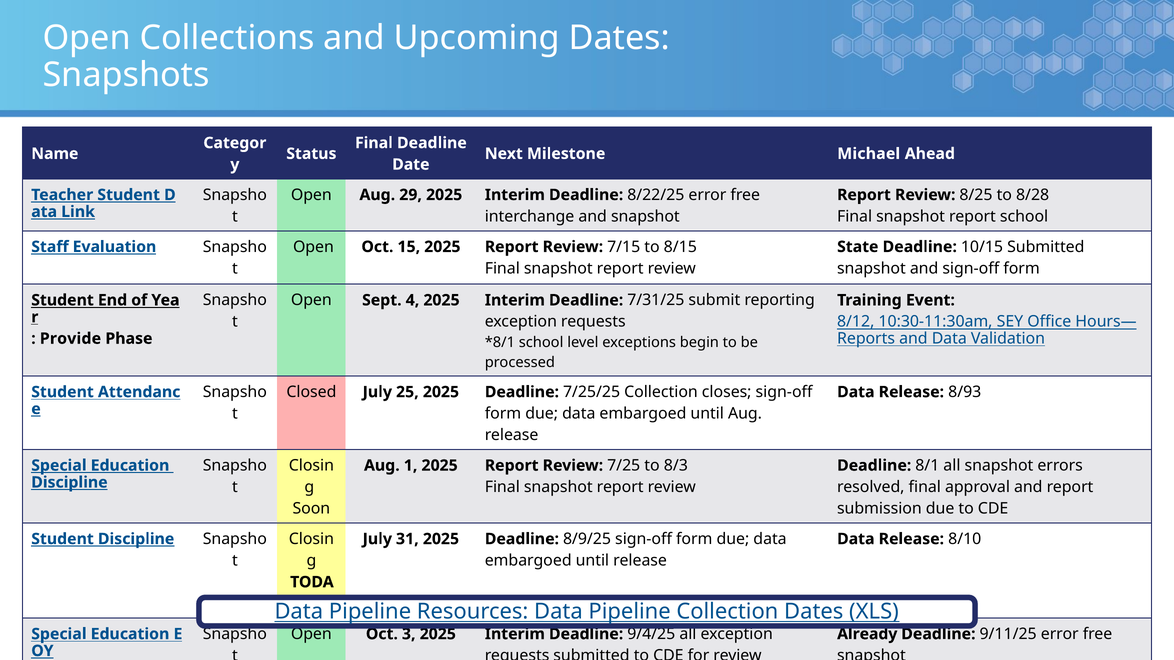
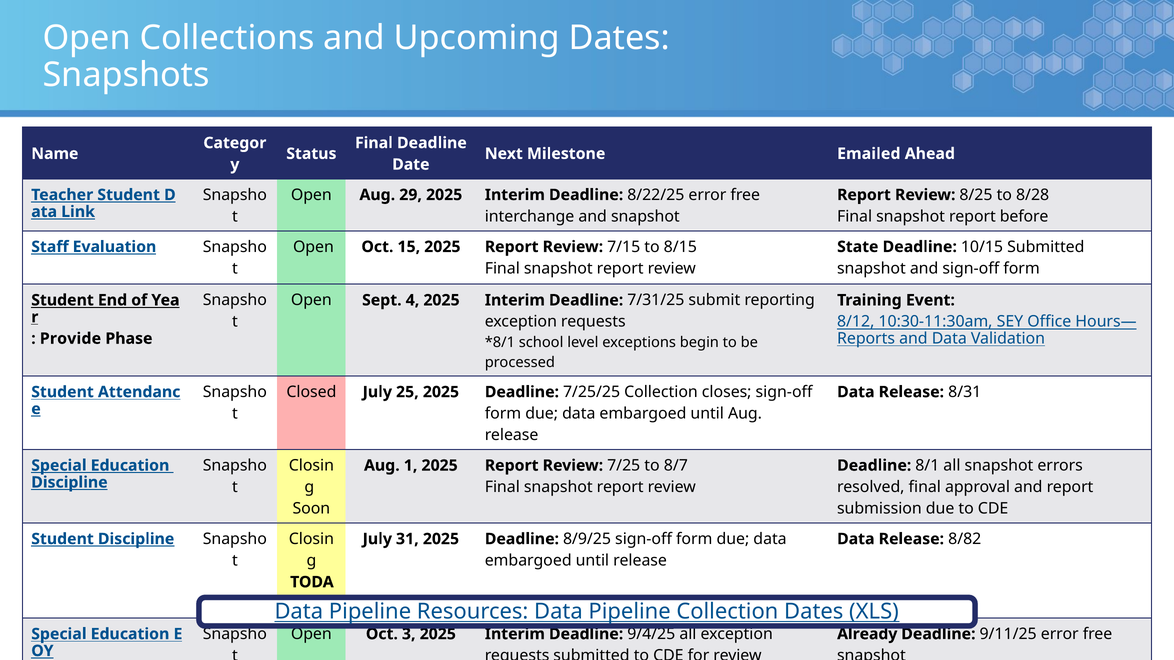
Michael: Michael -> Emailed
report school: school -> before
8/93: 8/93 -> 8/31
8/3: 8/3 -> 8/7
8/10: 8/10 -> 8/82
